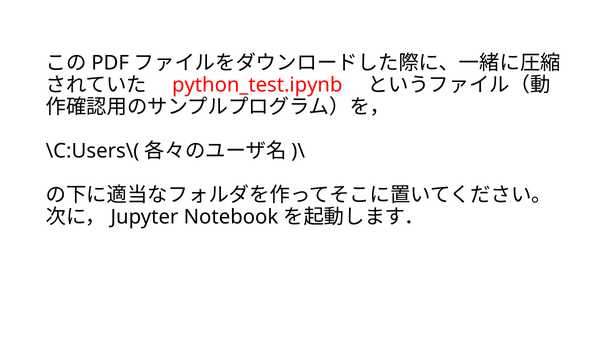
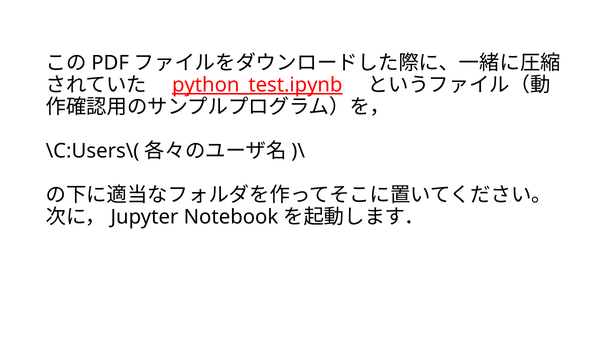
python_test.ipynb underline: none -> present
